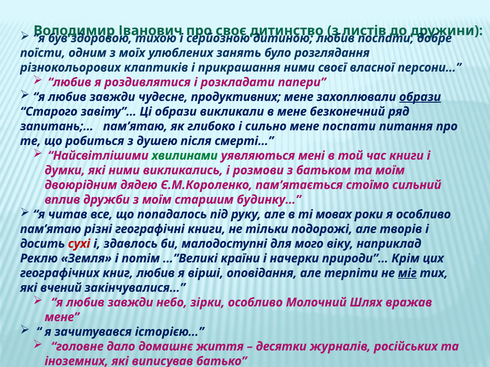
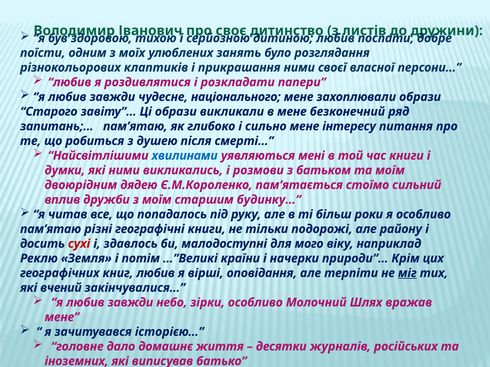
продуктивних: продуктивних -> національного
образи at (420, 97) underline: present -> none
мене поспати: поспати -> інтересу
хвилинами colour: green -> blue
мовах: мовах -> більш
творів: творів -> району
